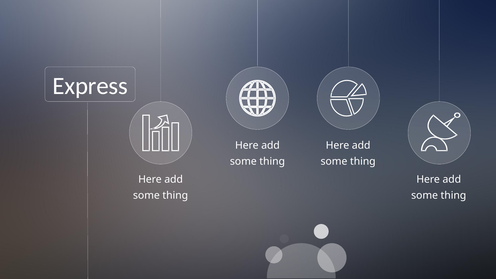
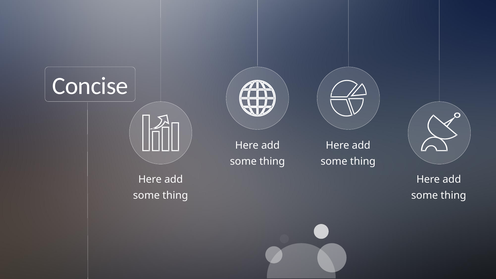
Express: Express -> Concise
